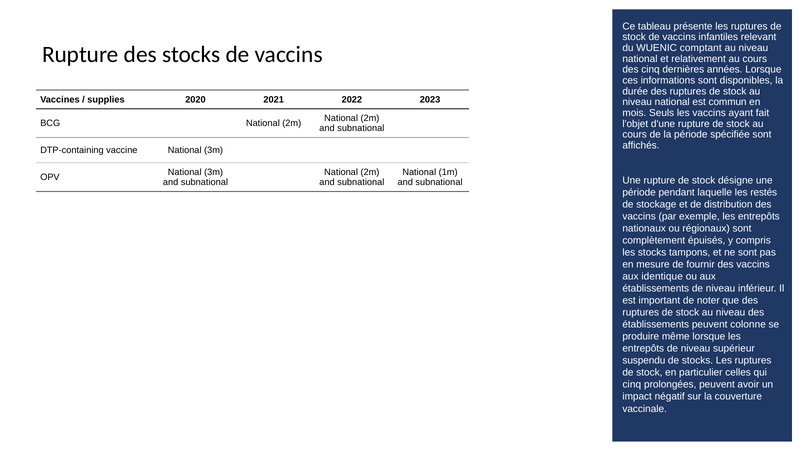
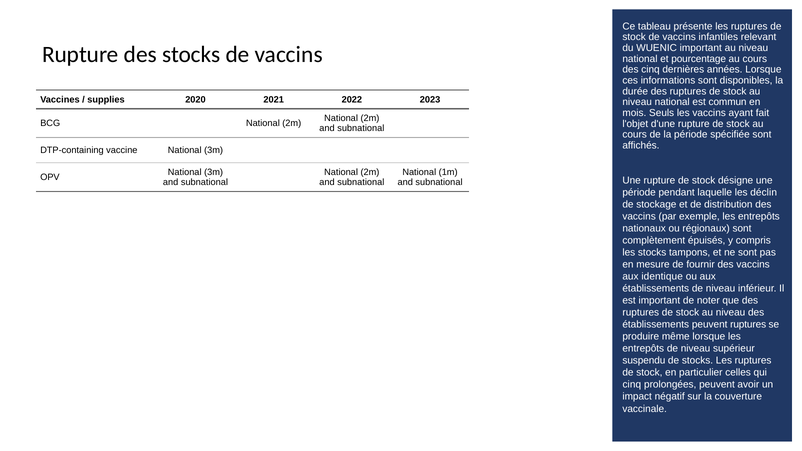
WUENIC comptant: comptant -> important
relativement: relativement -> pourcentage
restés: restés -> déclin
peuvent colonne: colonne -> ruptures
